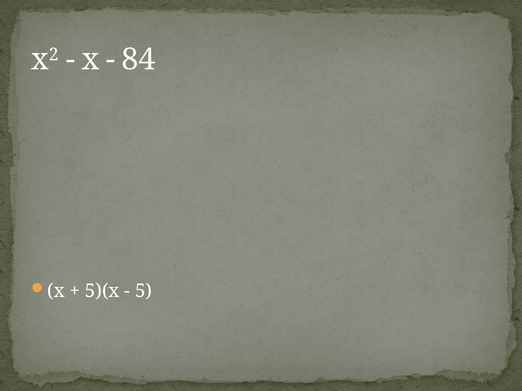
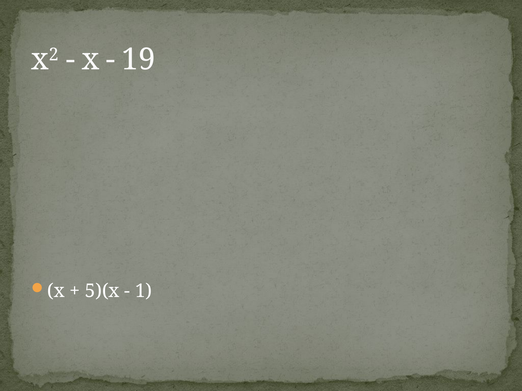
84: 84 -> 19
5: 5 -> 1
